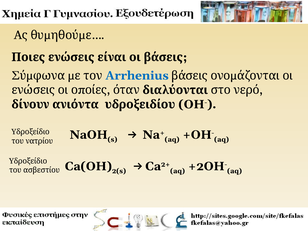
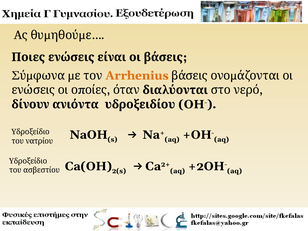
Arrhenius colour: blue -> orange
